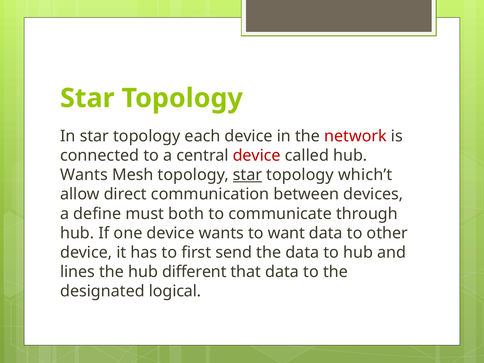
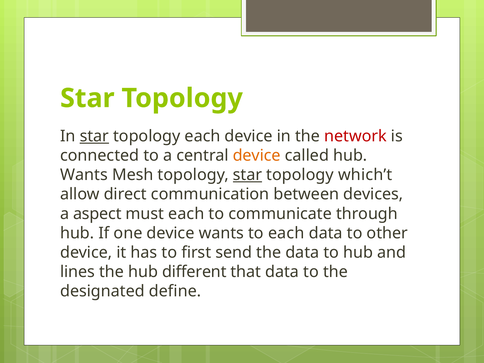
star at (94, 136) underline: none -> present
device at (257, 156) colour: red -> orange
define: define -> aspect
must both: both -> each
to want: want -> each
logical: logical -> define
